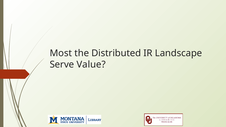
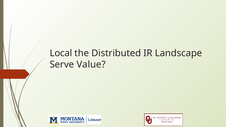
Most: Most -> Local
